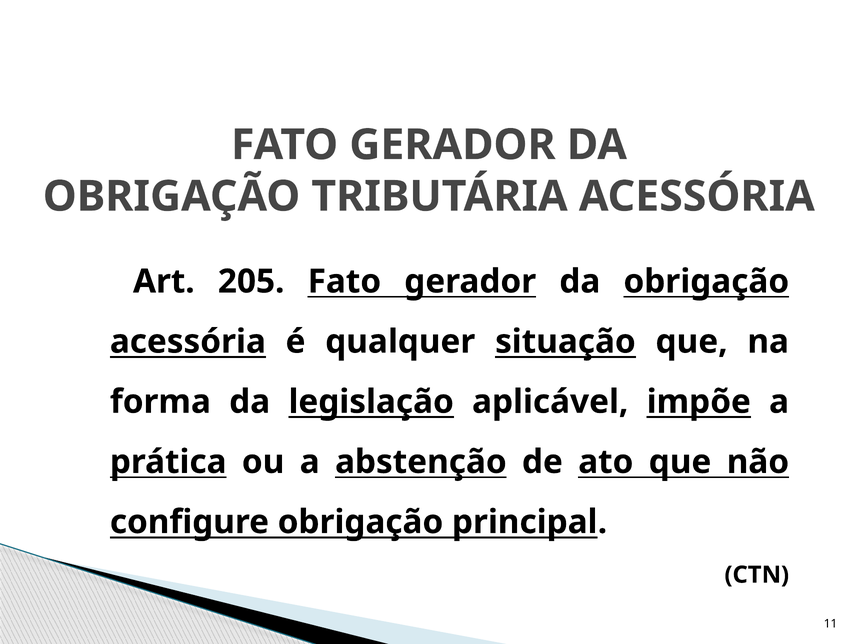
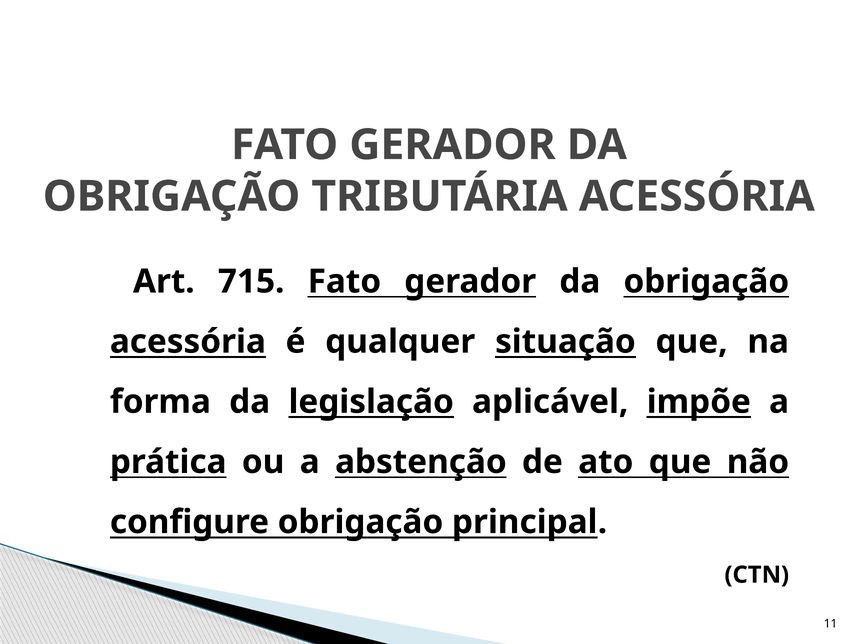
205: 205 -> 715
